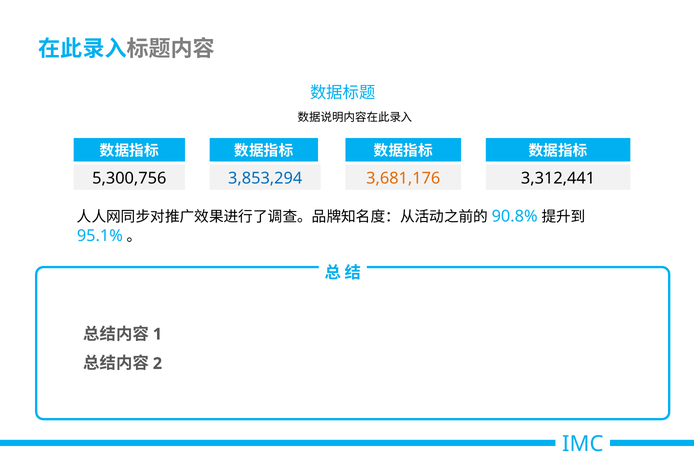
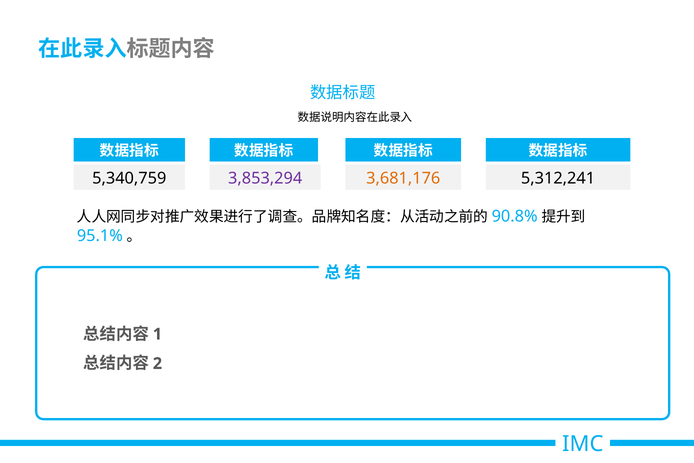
5,300,756: 5,300,756 -> 5,340,759
3,853,294 colour: blue -> purple
3,312,441: 3,312,441 -> 5,312,241
